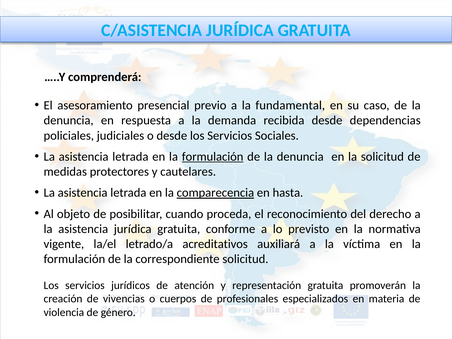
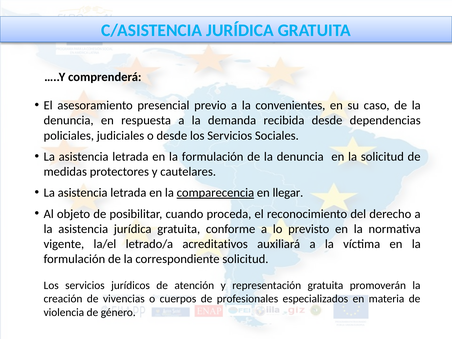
fundamental: fundamental -> convenientes
formulación at (213, 157) underline: present -> none
hasta: hasta -> llegar
